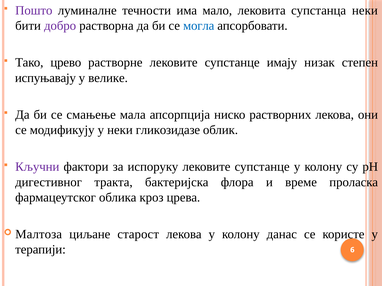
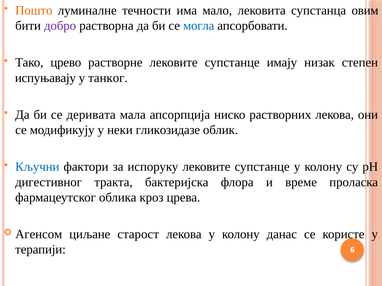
Пошто colour: purple -> orange
супстанца неки: неки -> овим
велике: велике -> танког
смањење: смањење -> деривата
Кључни colour: purple -> blue
Малтоза: Малтоза -> Агенсом
